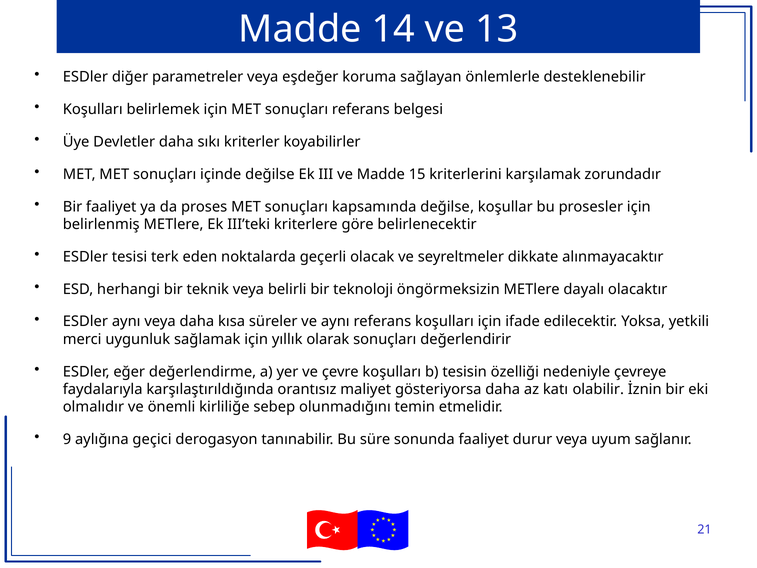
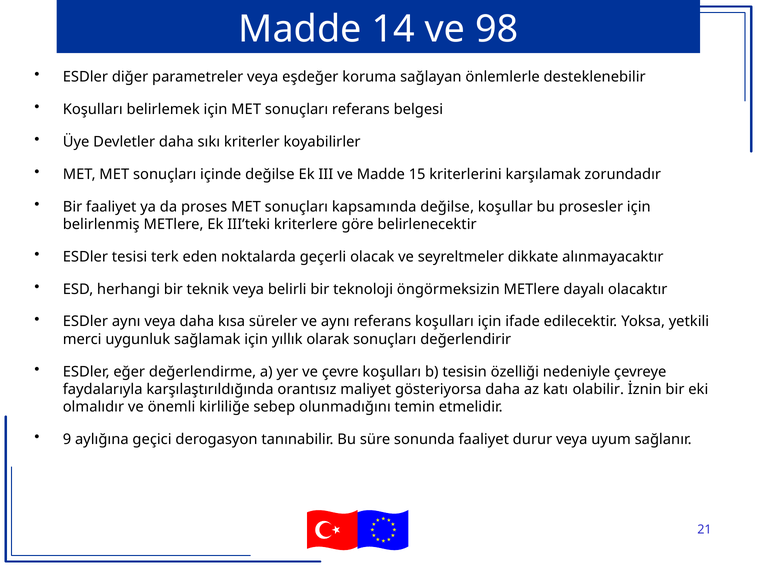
13: 13 -> 98
